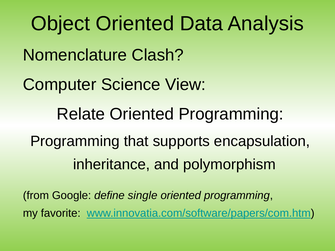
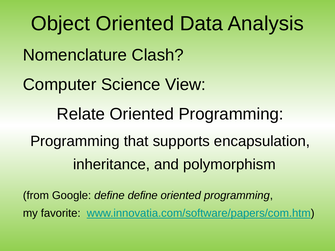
define single: single -> define
